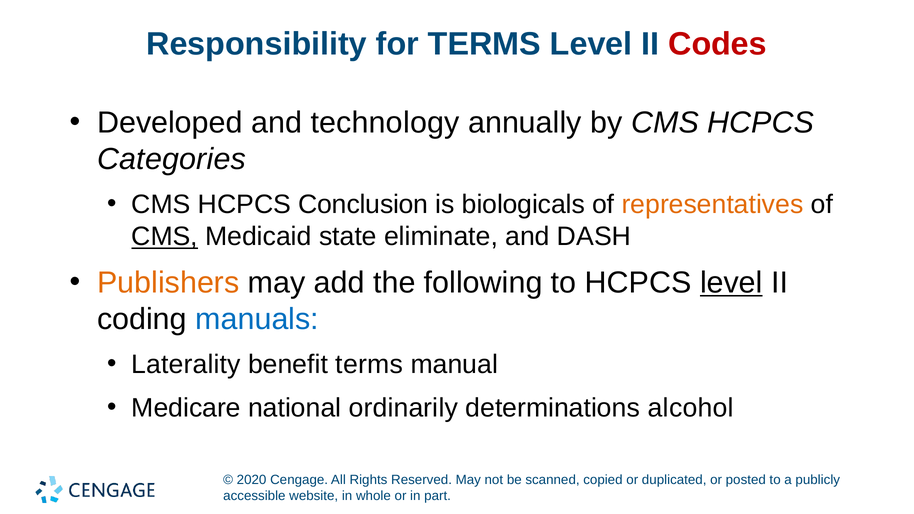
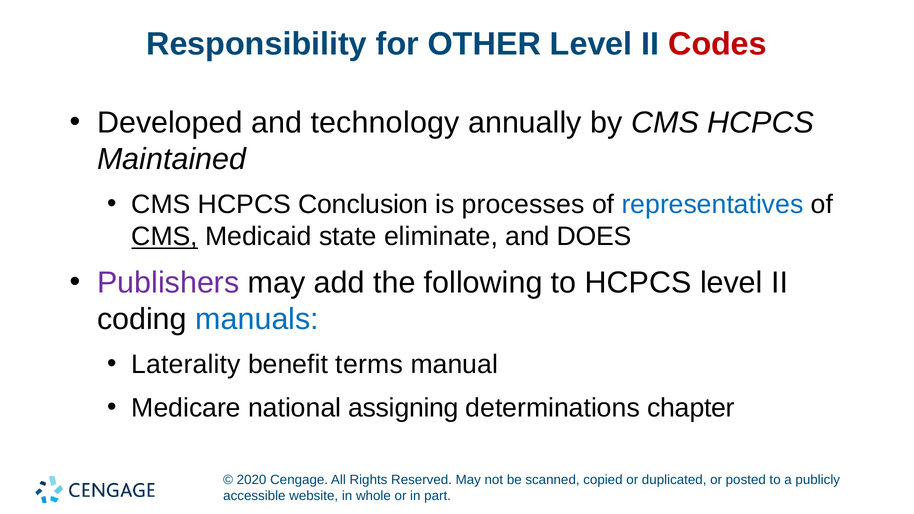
for TERMS: TERMS -> OTHER
Categories: Categories -> Maintained
biologicals: biologicals -> processes
representatives colour: orange -> blue
DASH: DASH -> DOES
Publishers colour: orange -> purple
level at (731, 283) underline: present -> none
ordinarily: ordinarily -> assigning
alcohol: alcohol -> chapter
